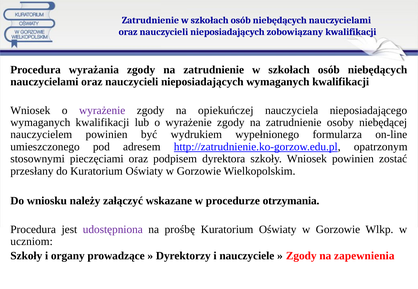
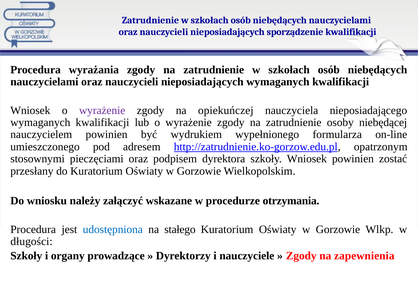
zobowiązany: zobowiązany -> sporządzenie
udostępniona colour: purple -> blue
prośbę: prośbę -> stałego
uczniom: uczniom -> długości
